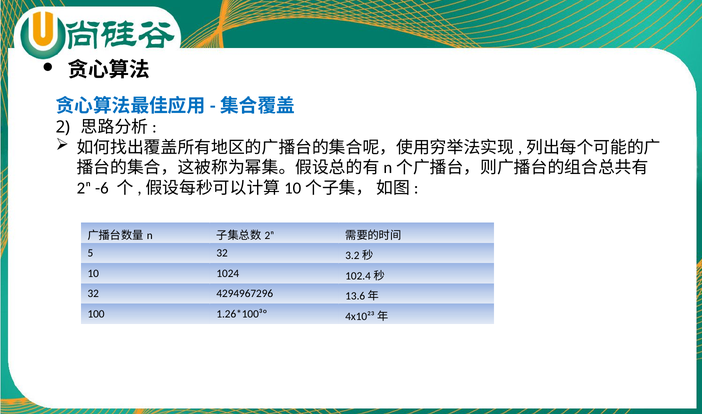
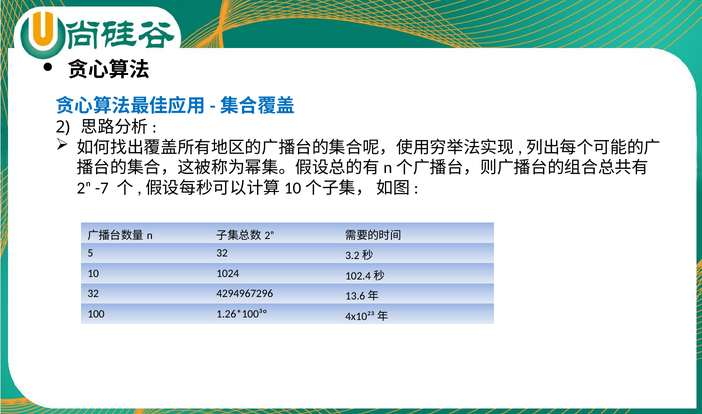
-6: -6 -> -7
